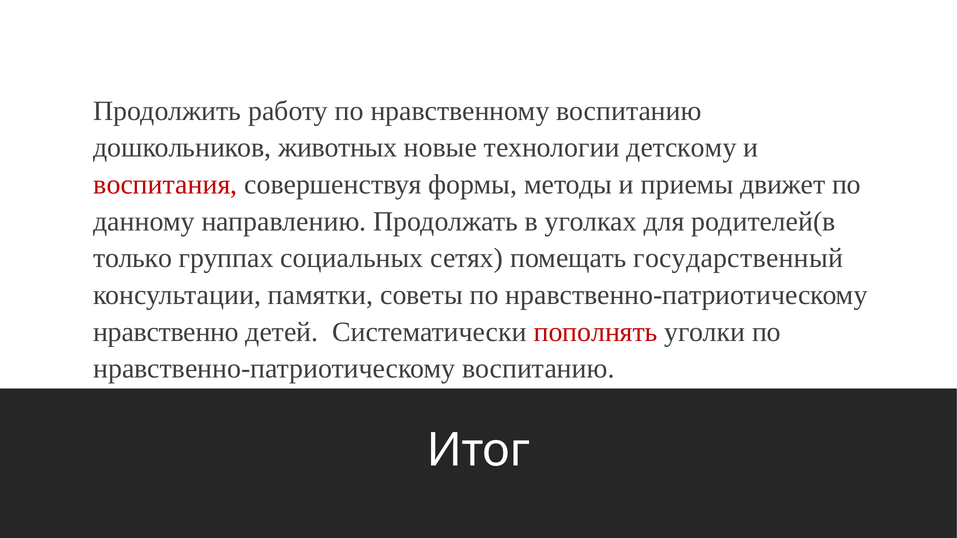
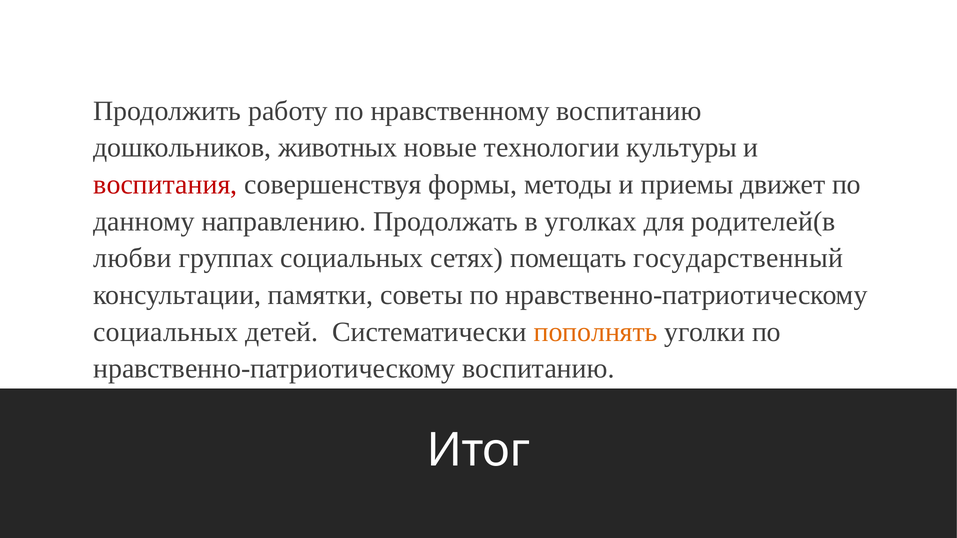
детскому: детскому -> культуры
только: только -> любви
нравственно at (166, 332): нравственно -> социальных
пополнять colour: red -> orange
